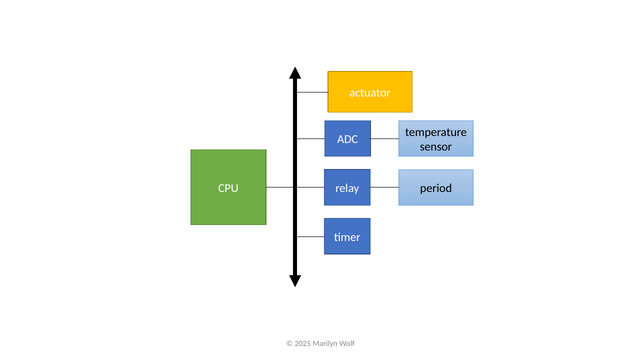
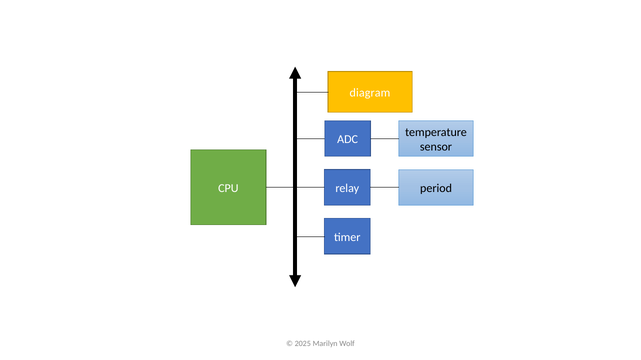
actuator: actuator -> diagram
